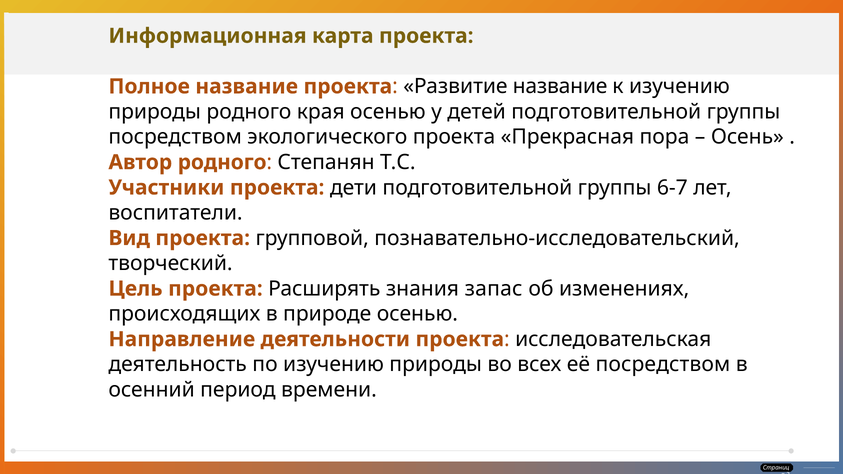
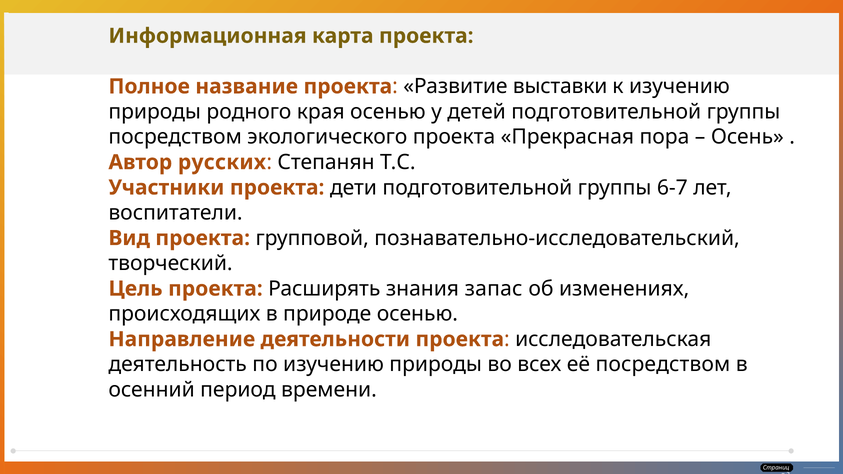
Развитие название: название -> выставки
Автор родного: родного -> русских
